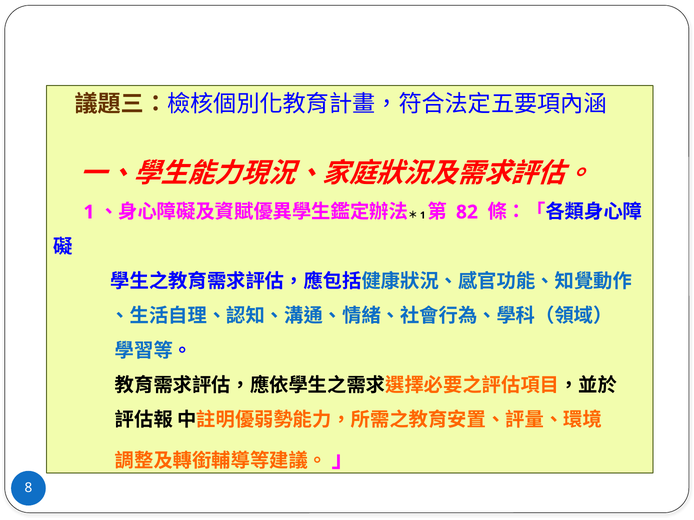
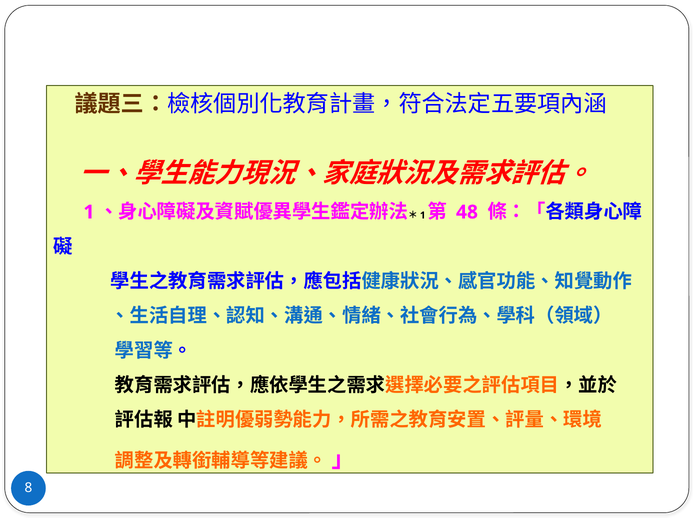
82: 82 -> 48
